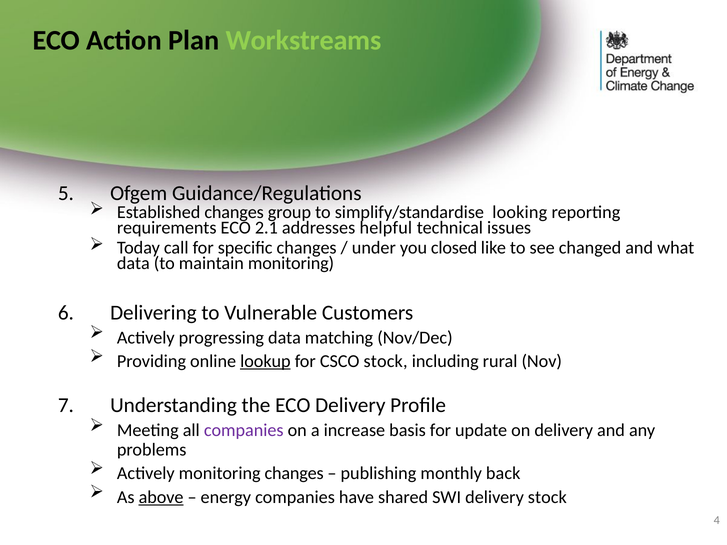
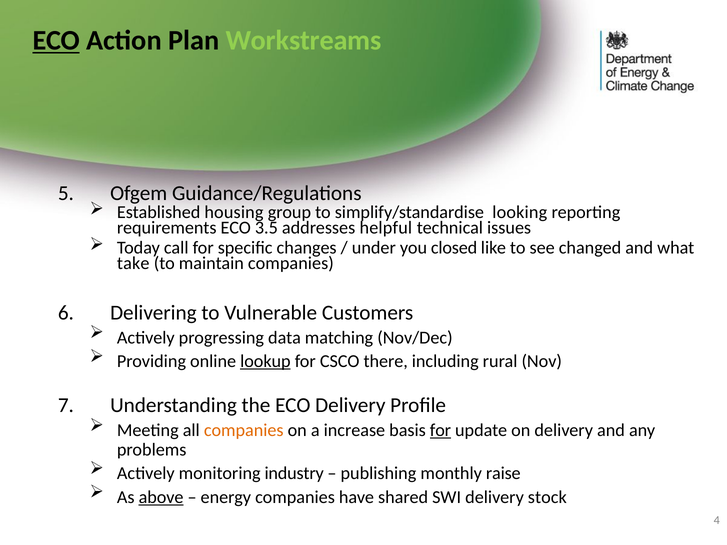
ECO at (56, 41) underline: none -> present
Established changes: changes -> housing
2.1: 2.1 -> 3.5
data at (133, 264): data -> take
maintain monitoring: monitoring -> companies
CSCO stock: stock -> there
companies at (244, 430) colour: purple -> orange
for at (440, 430) underline: none -> present
monitoring changes: changes -> industry
back: back -> raise
